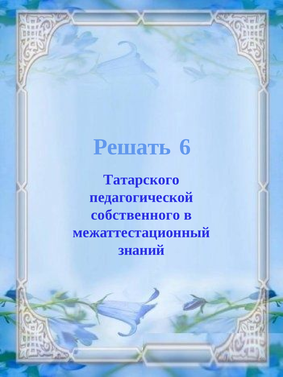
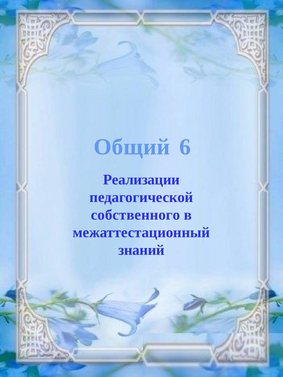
Решать: Решать -> Общий
Татарского: Татарского -> Реализации
